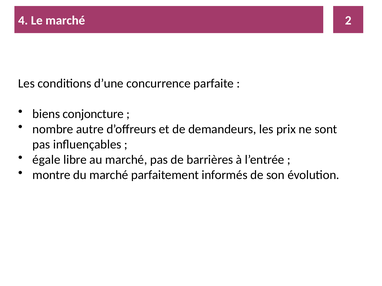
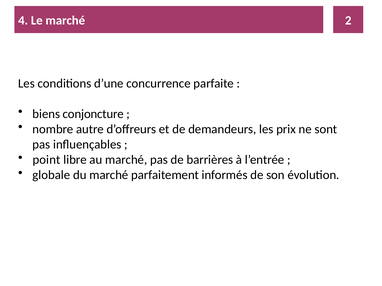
égale: égale -> point
montre: montre -> globale
